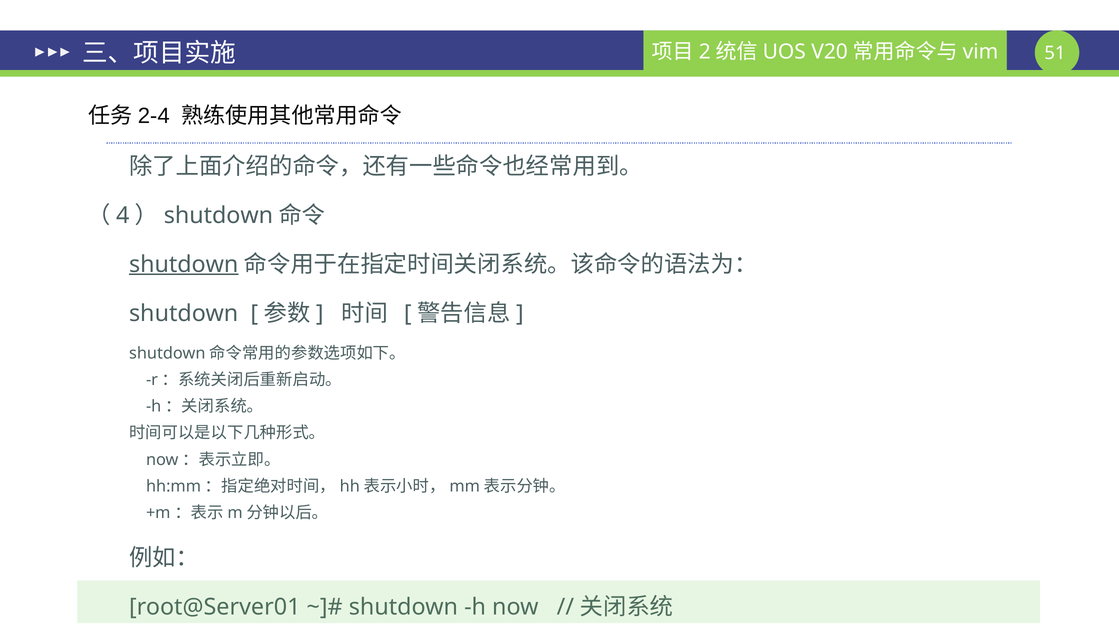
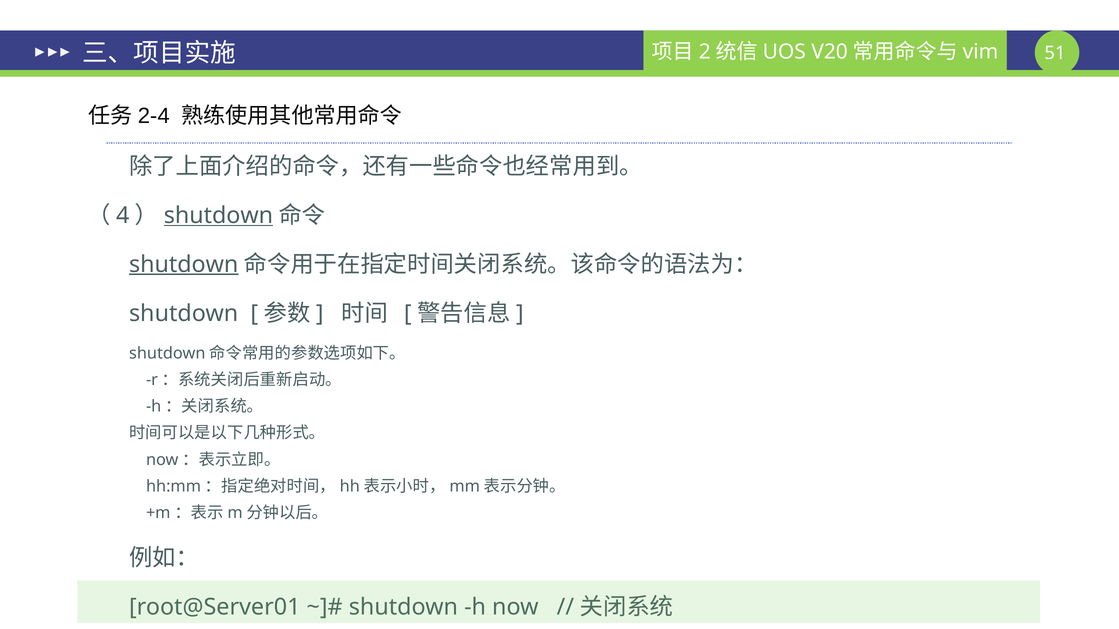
shutdown at (218, 216) underline: none -> present
